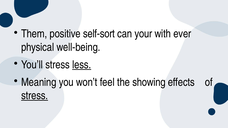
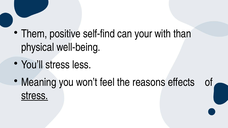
self-sort: self-sort -> self-find
ever: ever -> than
less underline: present -> none
showing: showing -> reasons
